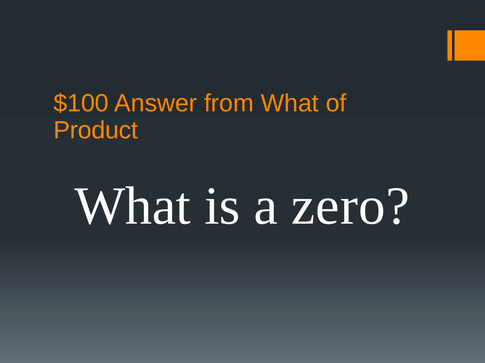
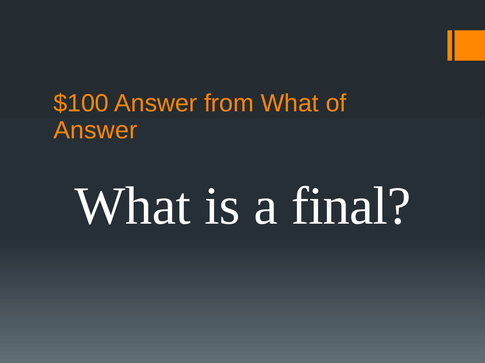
Product at (96, 130): Product -> Answer
zero: zero -> final
